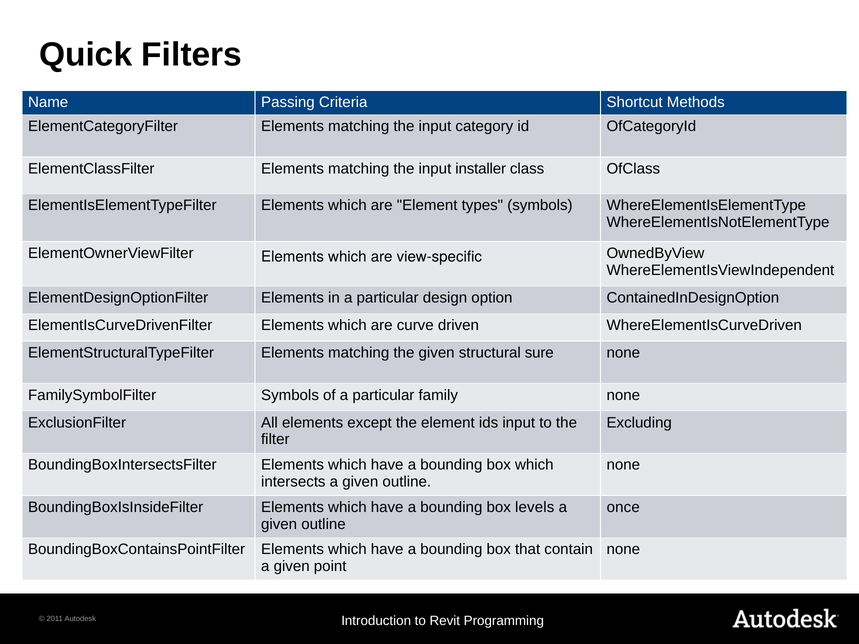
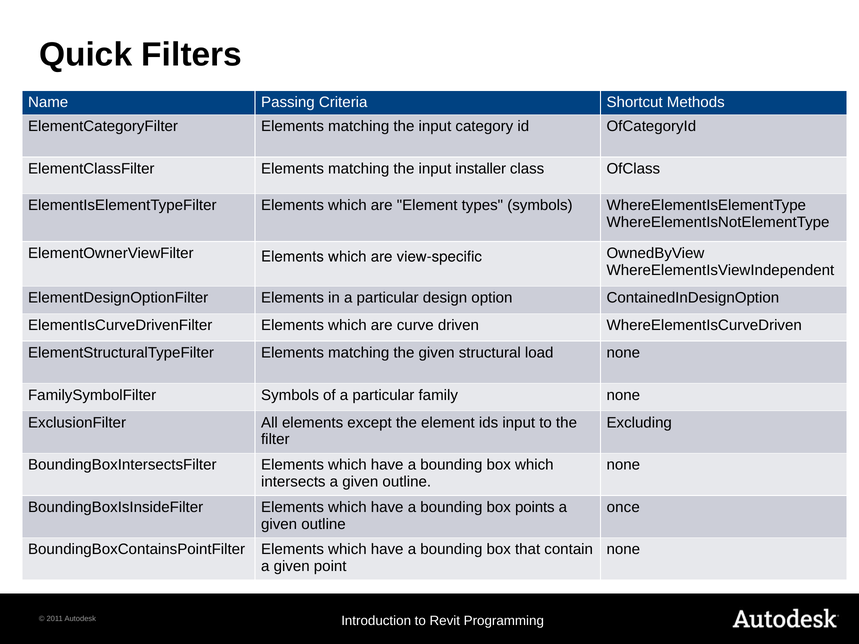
sure: sure -> load
levels: levels -> points
